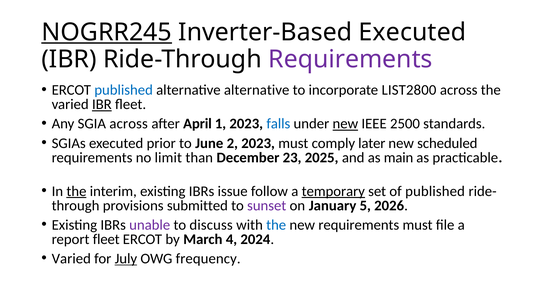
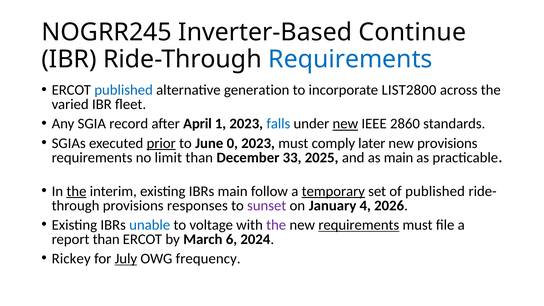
NOGRR245 underline: present -> none
Inverter-Based Executed: Executed -> Continue
Requirements at (350, 59) colour: purple -> blue
alternative alternative: alternative -> generation
IBR at (102, 104) underline: present -> none
SGIA across: across -> record
2500: 2500 -> 2860
prior underline: none -> present
2: 2 -> 0
new scheduled: scheduled -> provisions
23: 23 -> 33
IBRs issue: issue -> main
submitted: submitted -> responses
5: 5 -> 4
unable colour: purple -> blue
discuss: discuss -> voltage
the at (276, 225) colour: blue -> purple
requirements at (359, 225) underline: none -> present
report fleet: fleet -> than
4: 4 -> 6
Varied at (71, 259): Varied -> Rickey
